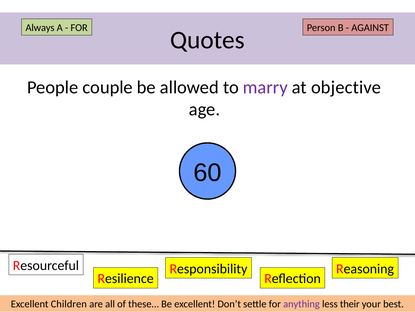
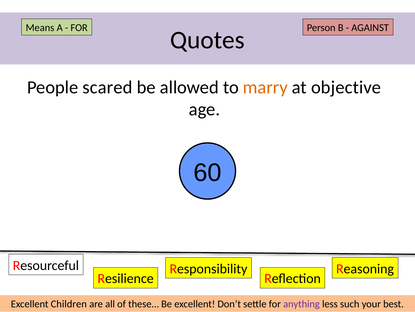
Always: Always -> Means
couple: couple -> scared
marry colour: purple -> orange
their: their -> such
